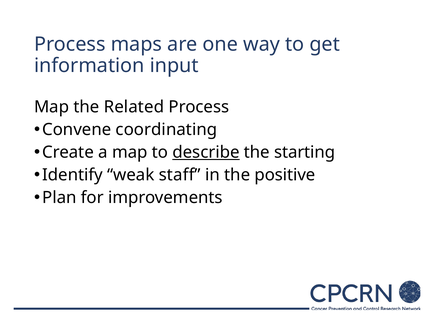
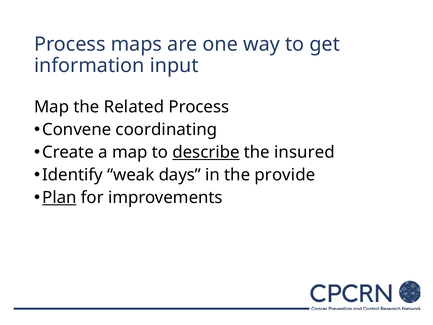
starting: starting -> insured
staff: staff -> days
positive: positive -> provide
Plan underline: none -> present
